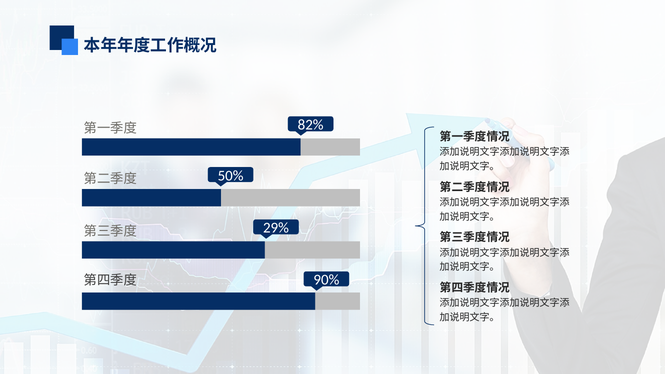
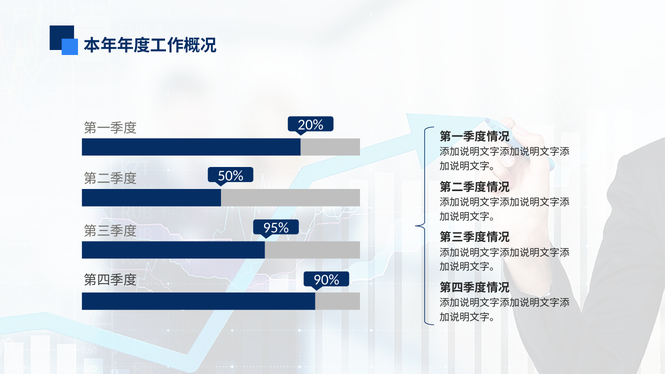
82%: 82% -> 20%
29%: 29% -> 95%
